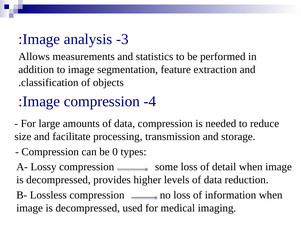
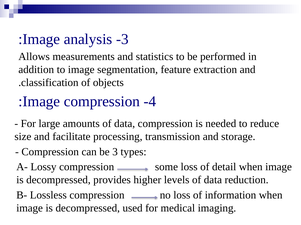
be 0: 0 -> 3
